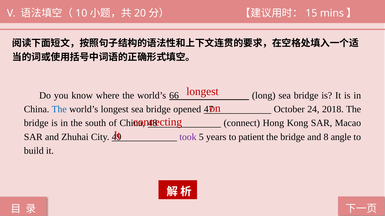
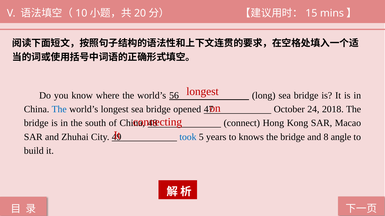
66: 66 -> 56
took colour: purple -> blue
patient: patient -> knows
